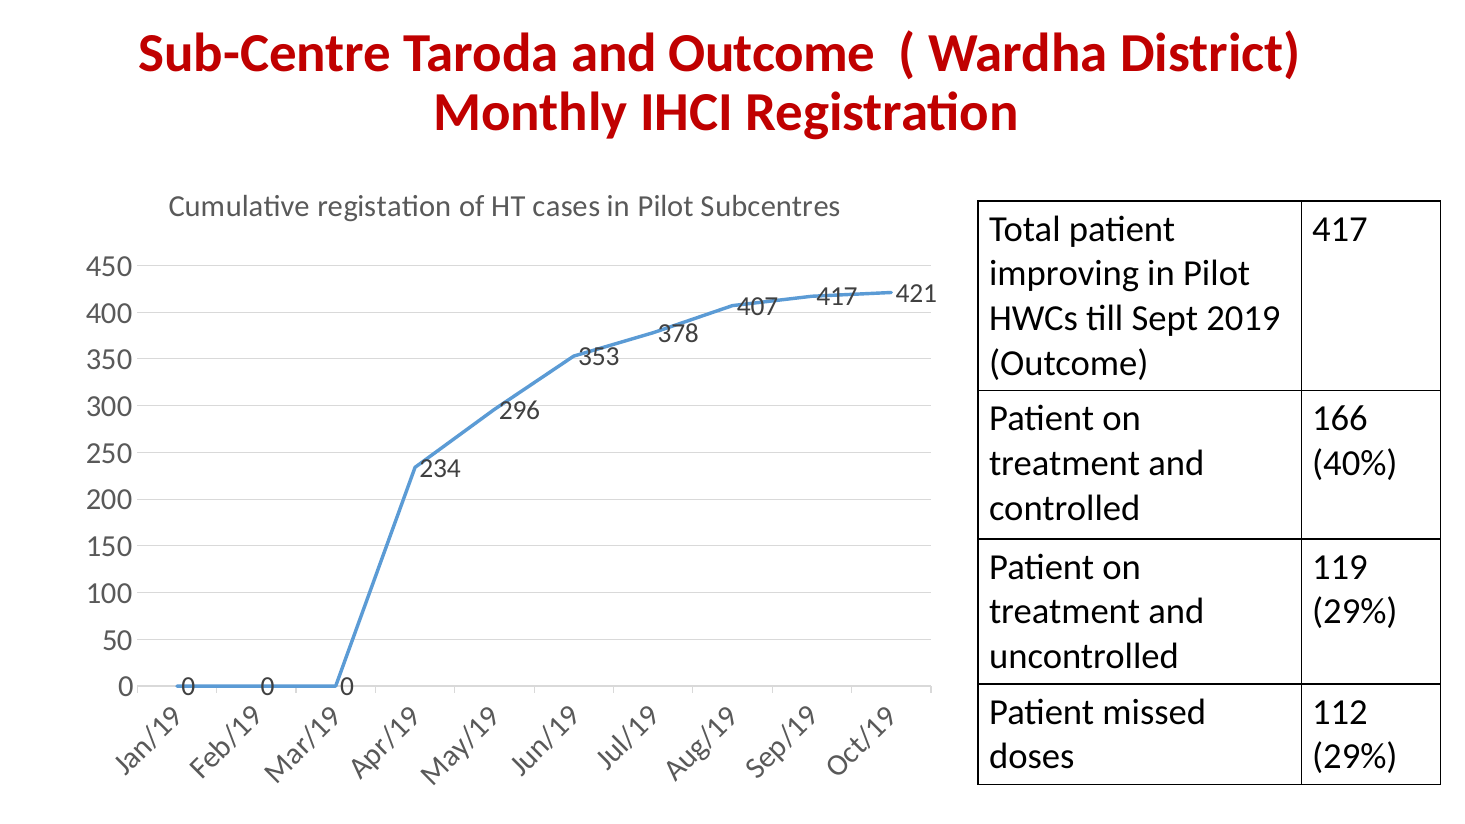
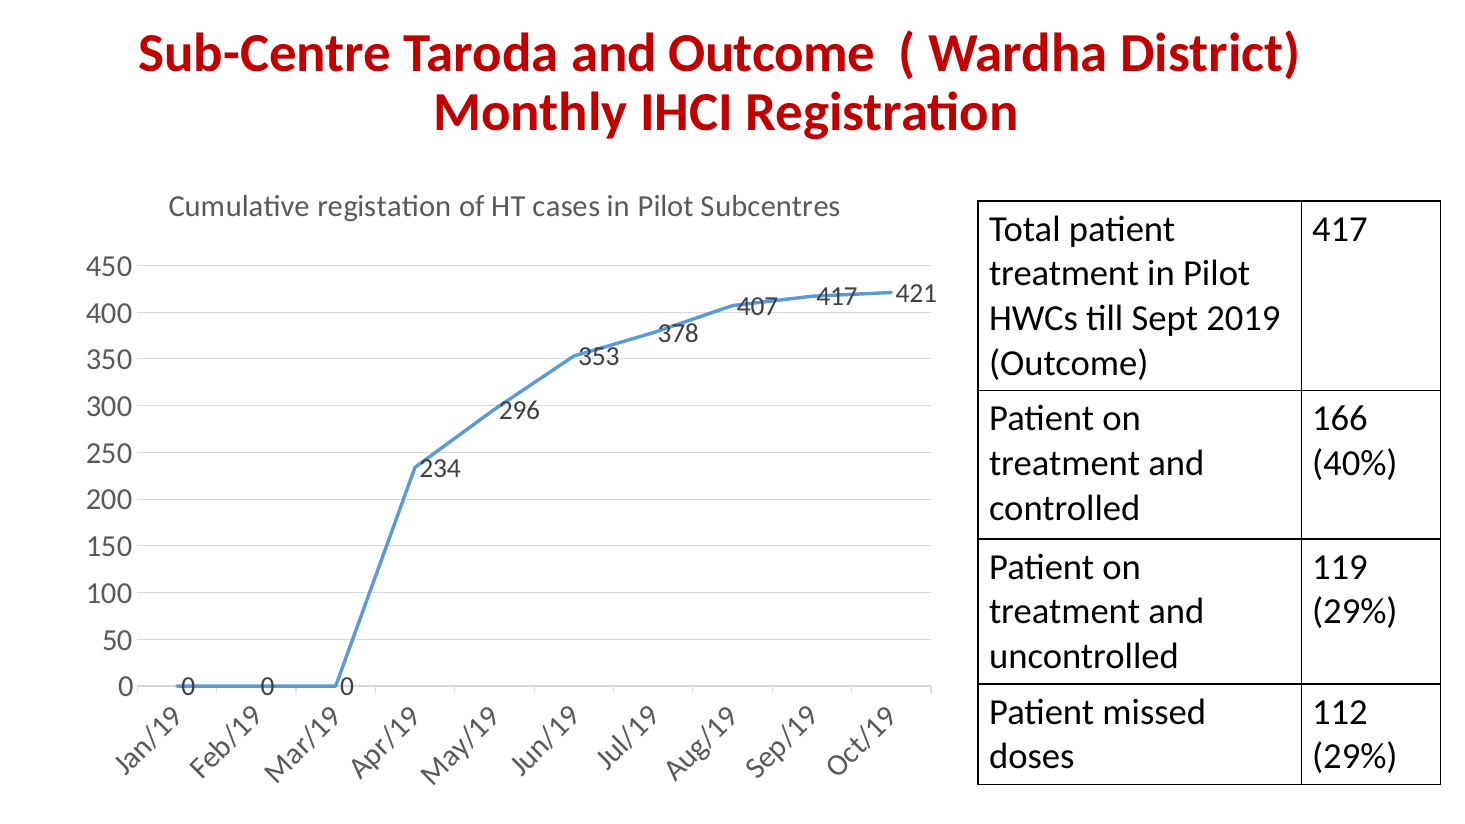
improving at (1064, 274): improving -> treatment
